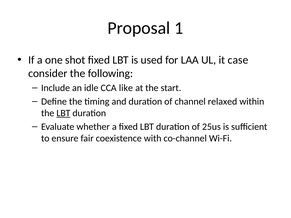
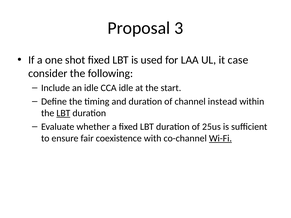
1: 1 -> 3
CCA like: like -> idle
relaxed: relaxed -> instead
Wi-Fi underline: none -> present
